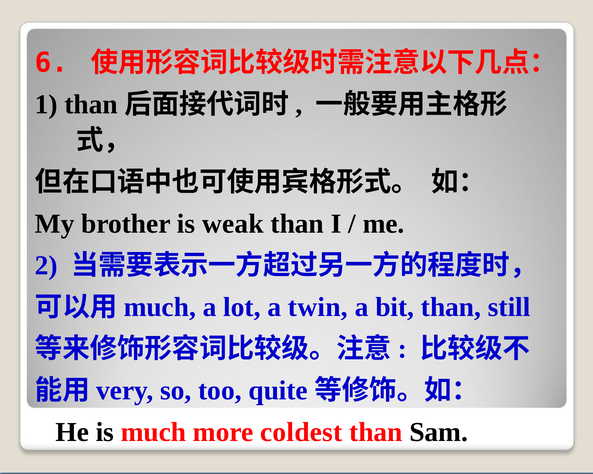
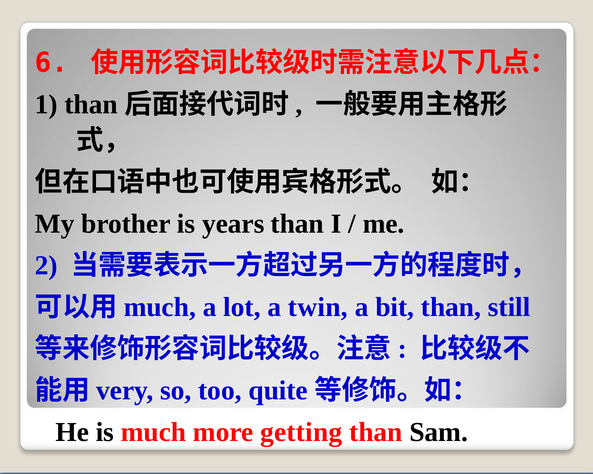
weak: weak -> years
coldest: coldest -> getting
